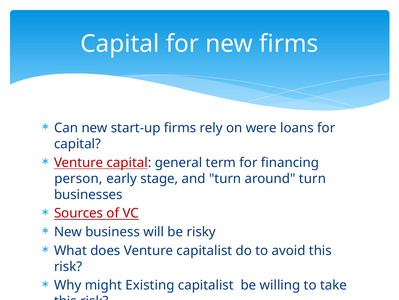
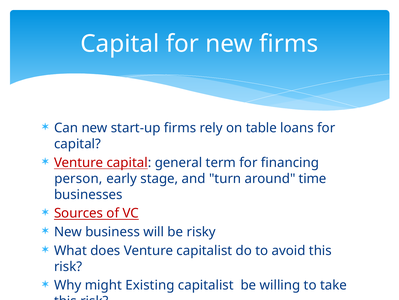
were: were -> table
around turn: turn -> time
